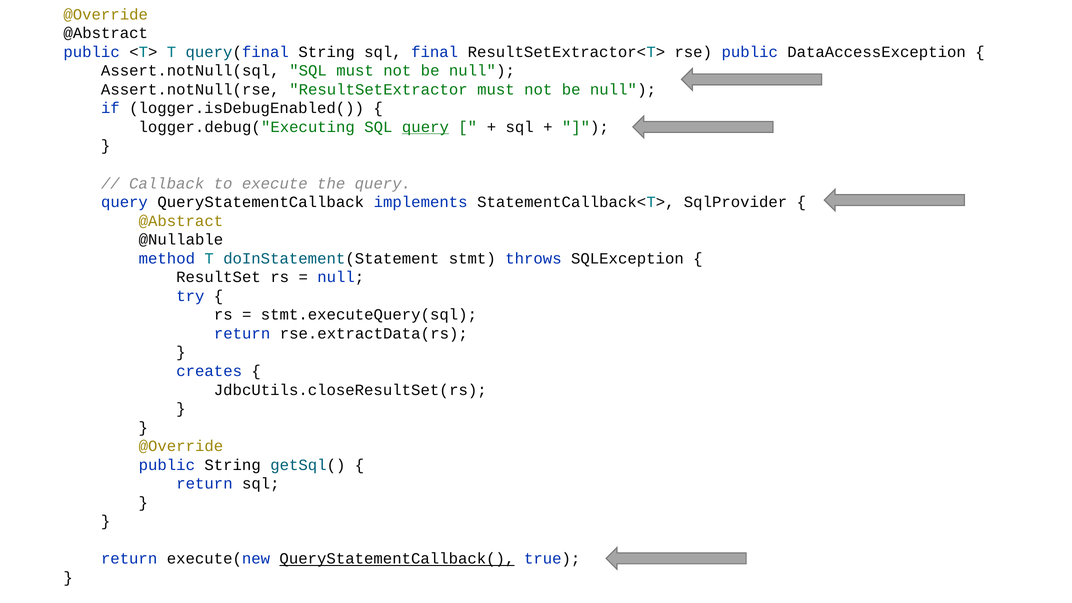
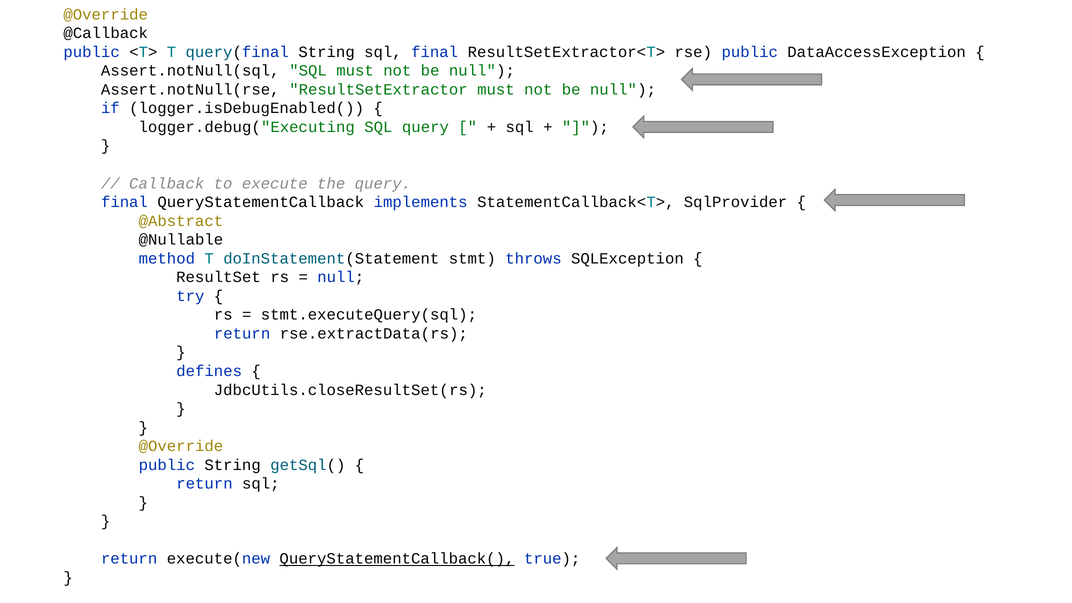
@Abstract at (106, 33): @Abstract -> @Callback
query at (425, 127) underline: present -> none
query at (124, 202): query -> final
creates: creates -> defines
